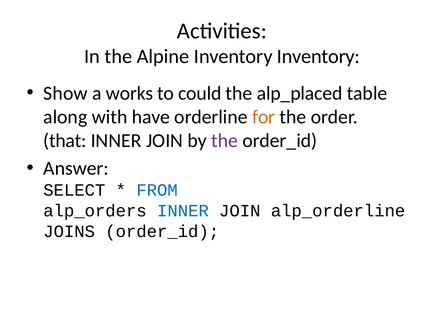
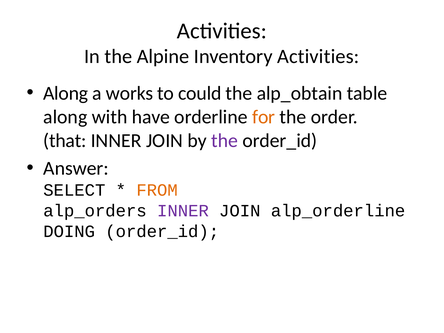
Inventory Inventory: Inventory -> Activities
Show at (65, 93): Show -> Along
alp_placed: alp_placed -> alp_obtain
FROM colour: blue -> orange
INNER at (183, 211) colour: blue -> purple
JOINS: JOINS -> DOING
